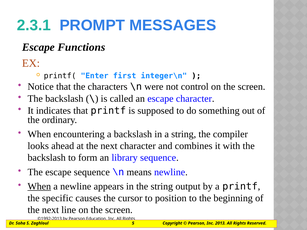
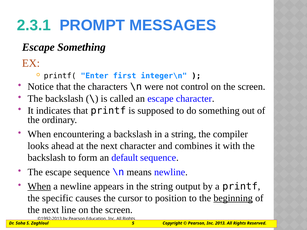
Escape Functions: Functions -> Something
library: library -> default
beginning underline: none -> present
